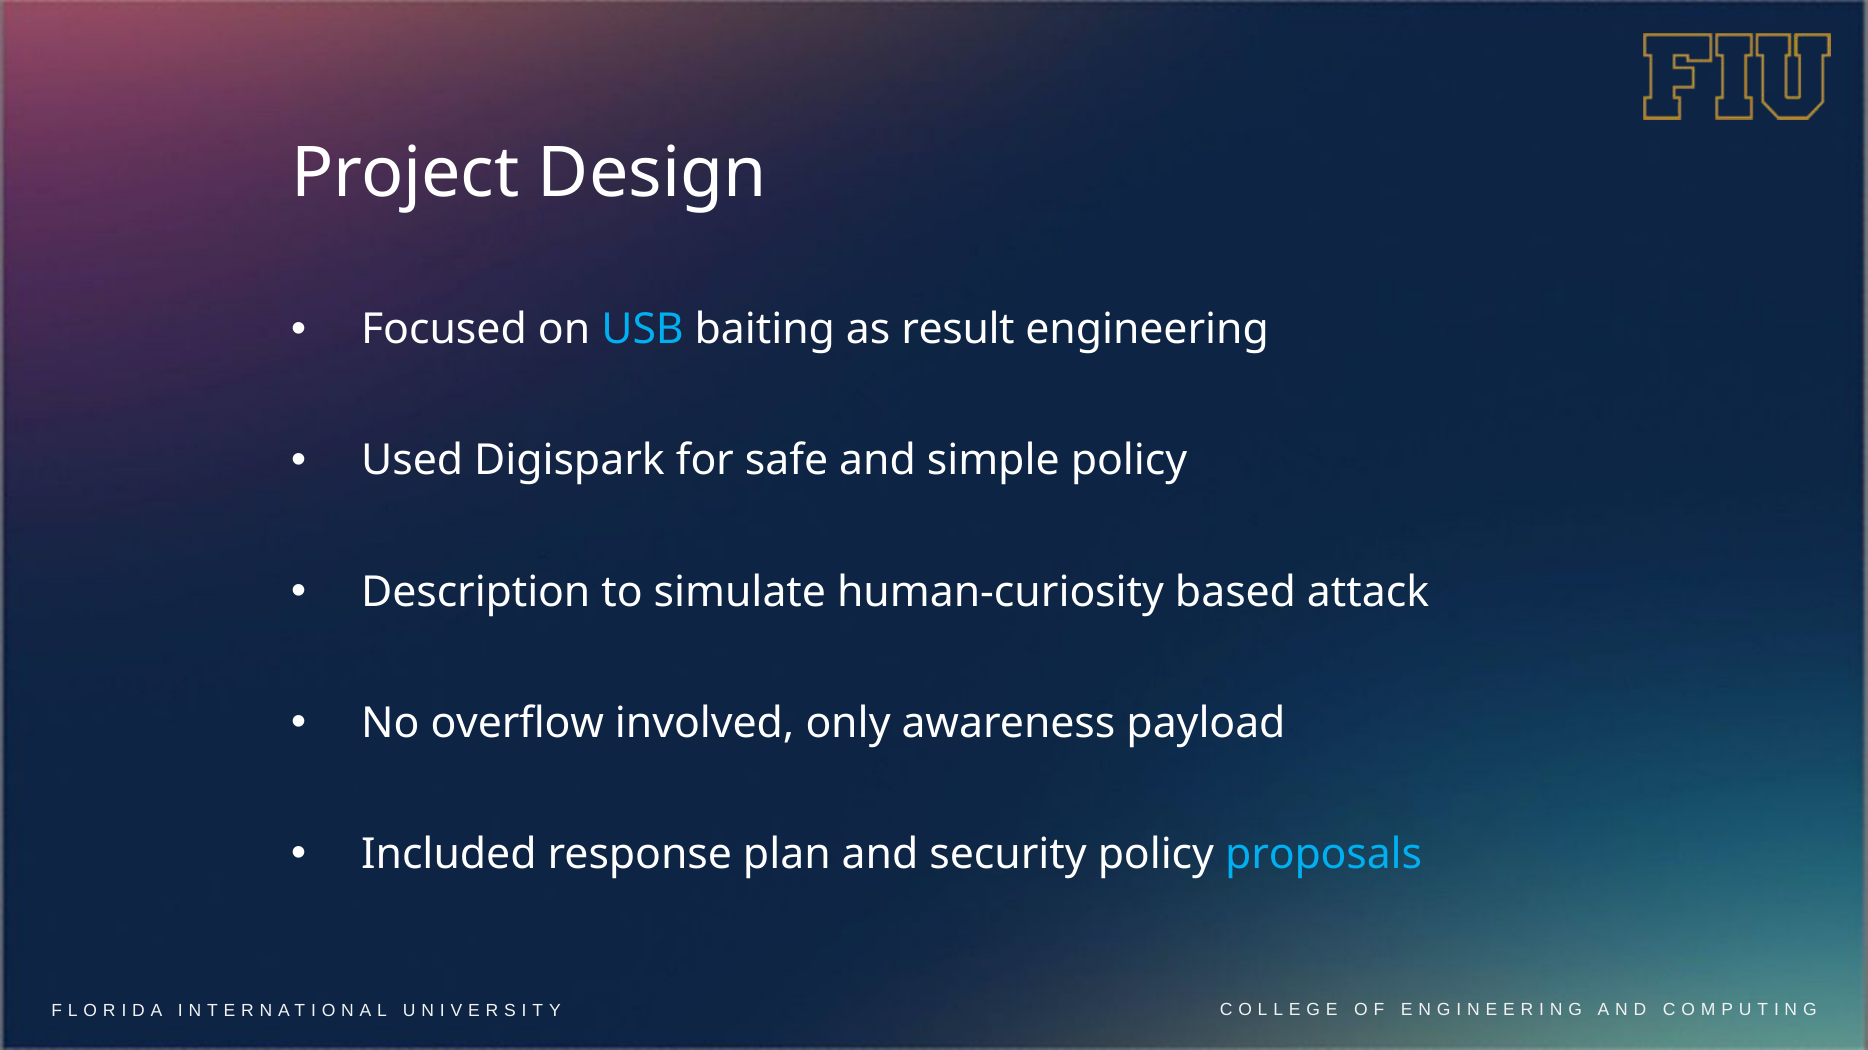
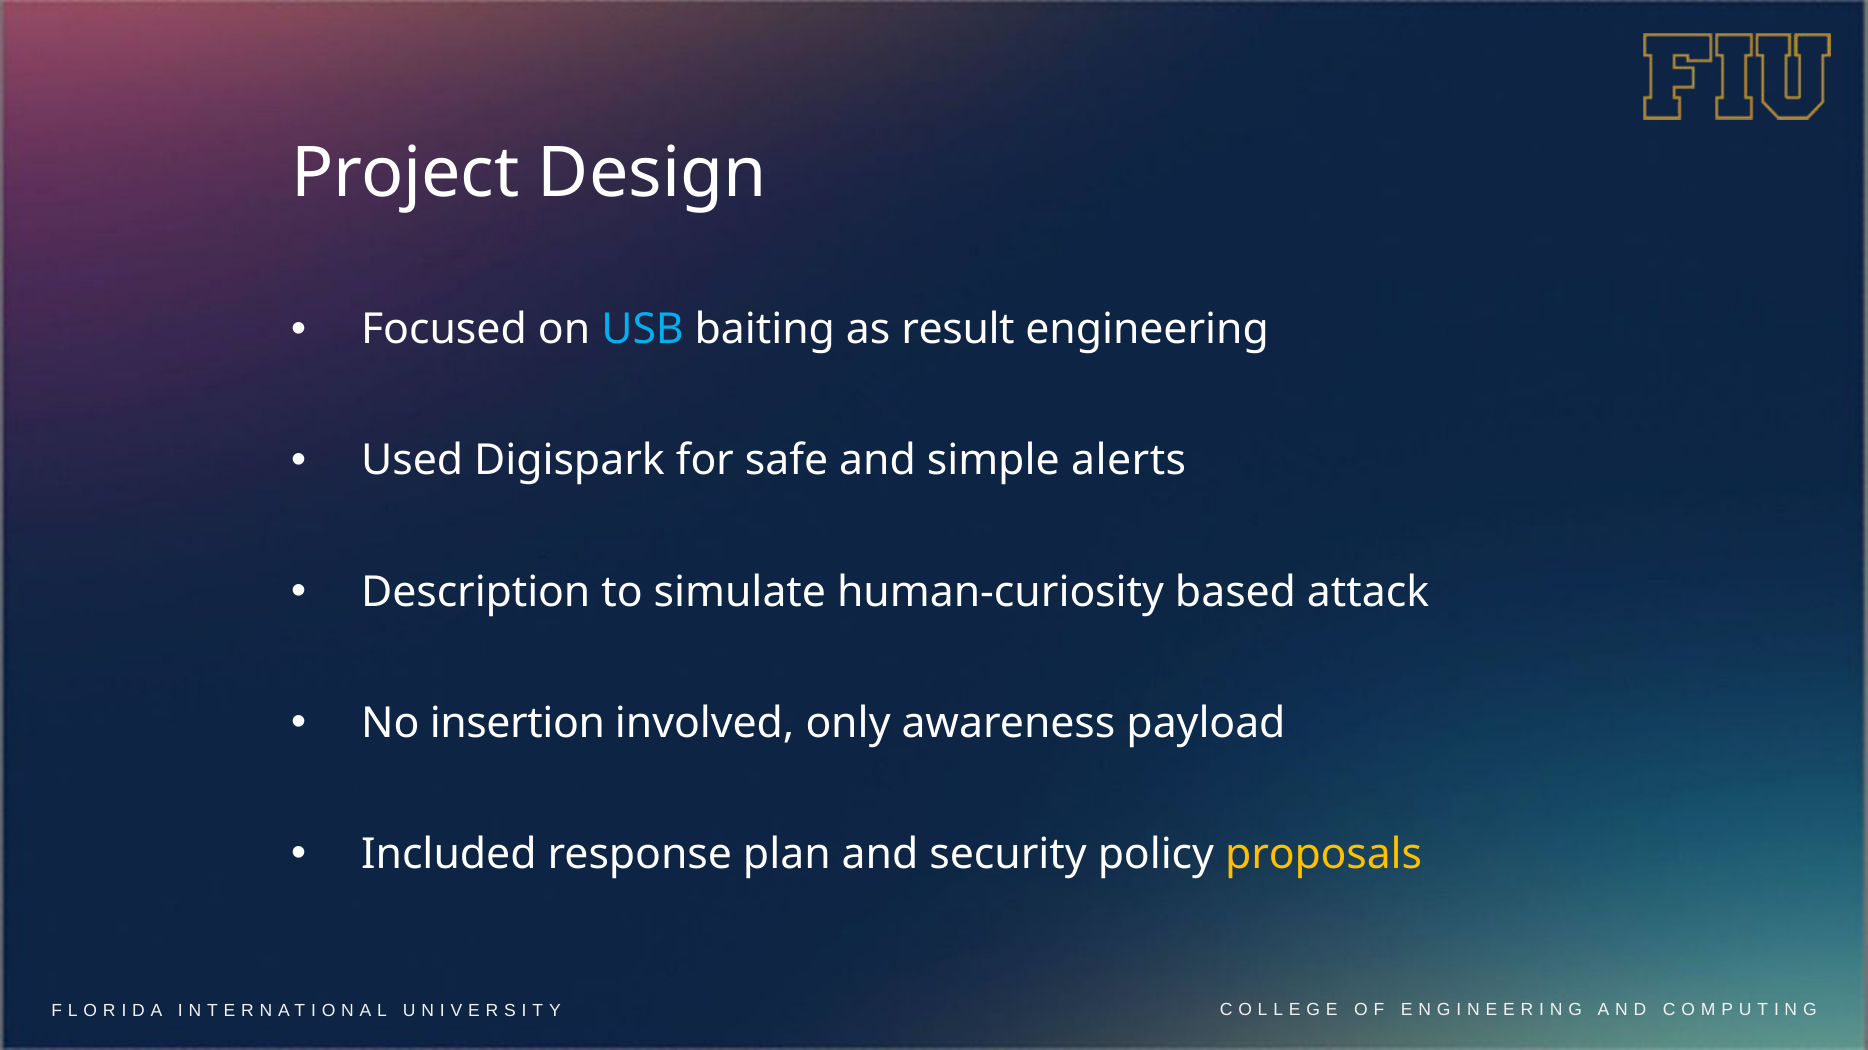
simple policy: policy -> alerts
overflow: overflow -> insertion
proposals colour: light blue -> yellow
